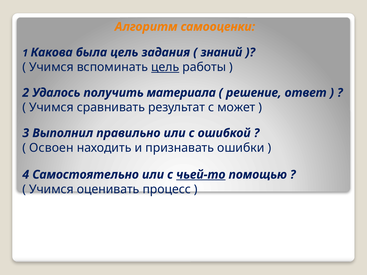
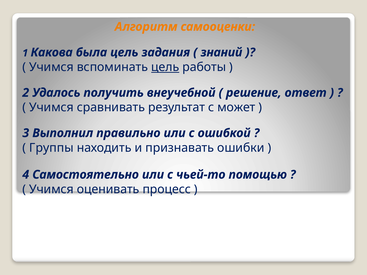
материала: материала -> внеучебной
Освоен: Освоен -> Группы
чьей-то underline: present -> none
